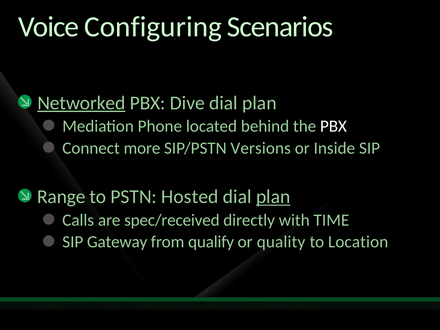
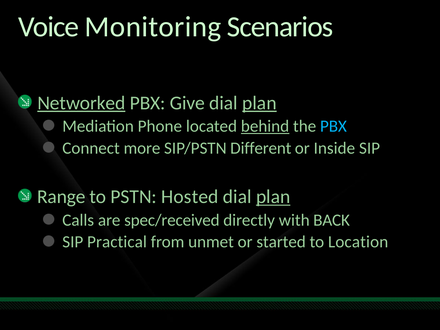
Configuring: Configuring -> Monitoring
Dive: Dive -> Give
plan at (259, 103) underline: none -> present
behind underline: none -> present
PBX at (333, 126) colour: white -> light blue
Versions: Versions -> Different
TIME: TIME -> BACK
Gateway: Gateway -> Practical
qualify: qualify -> unmet
quality: quality -> started
